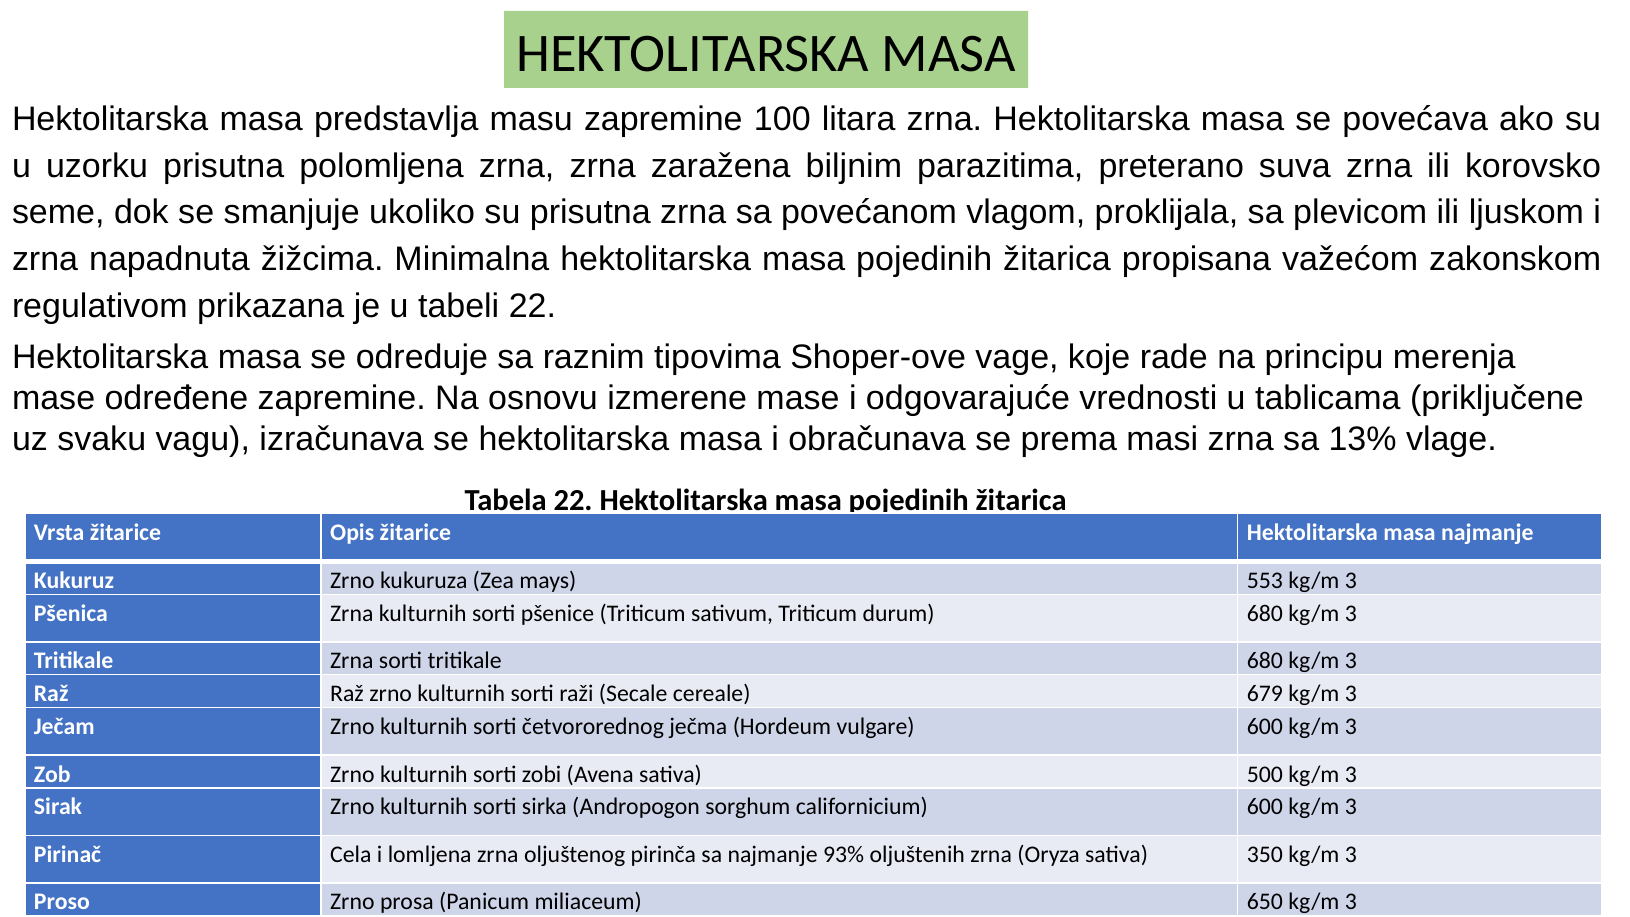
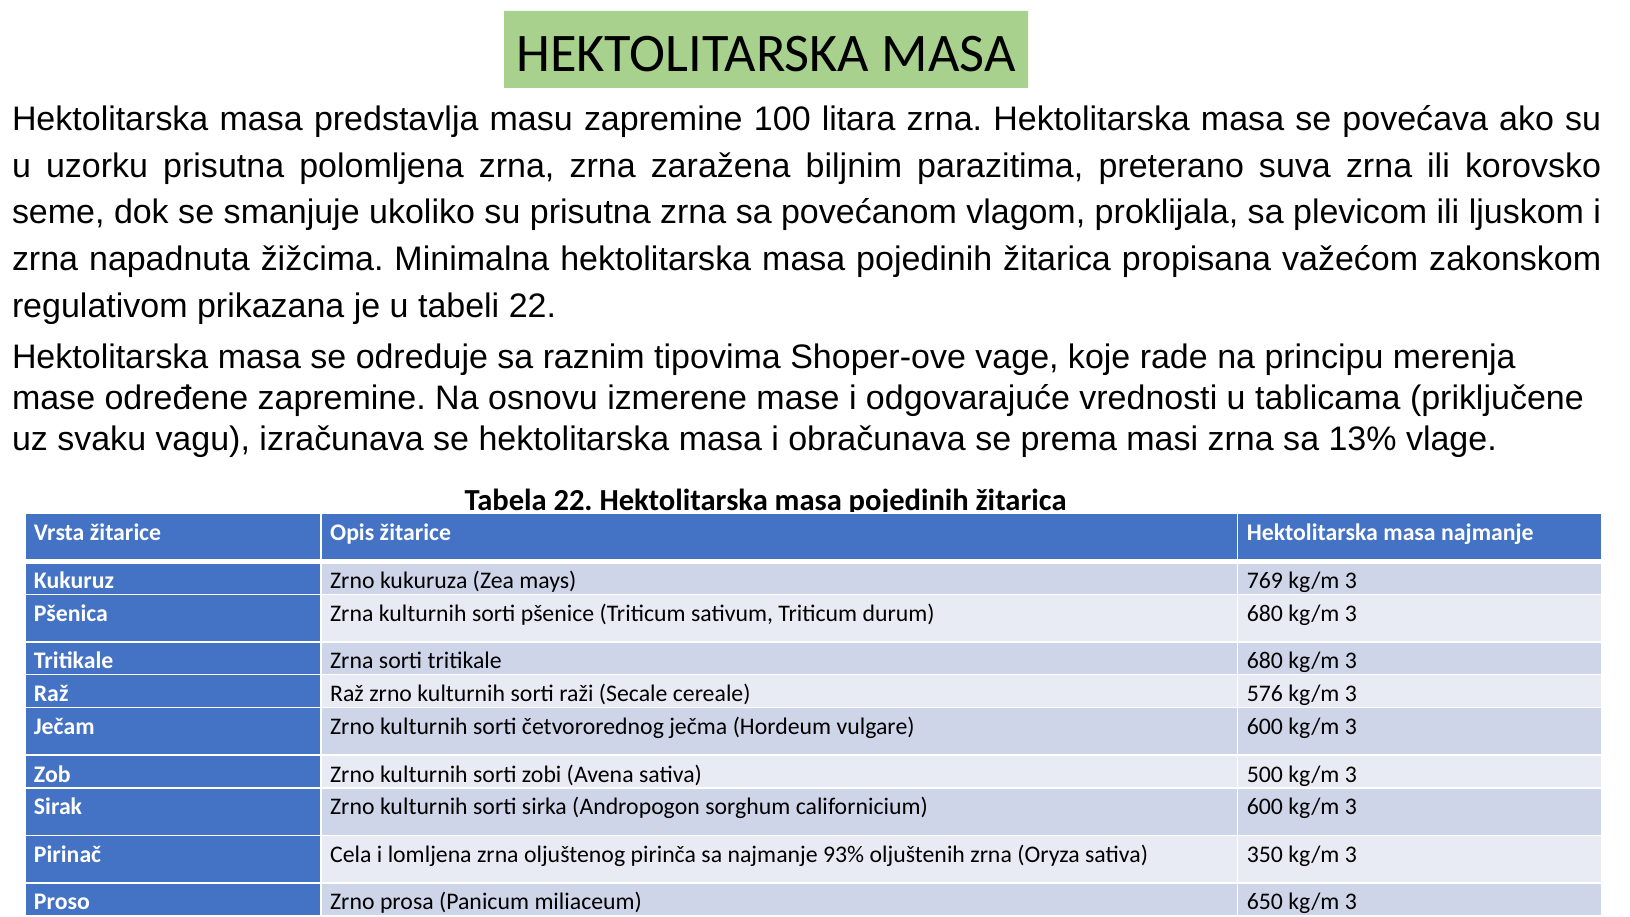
553: 553 -> 769
679: 679 -> 576
